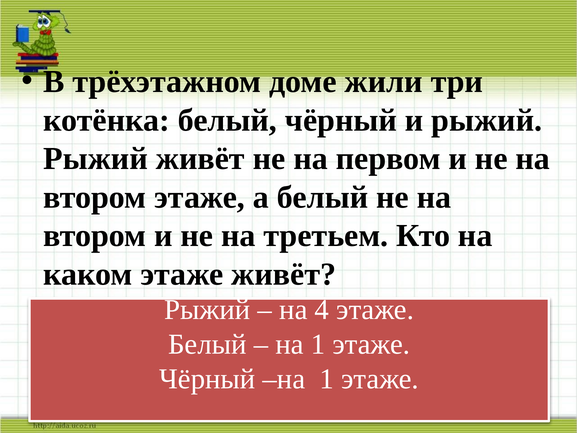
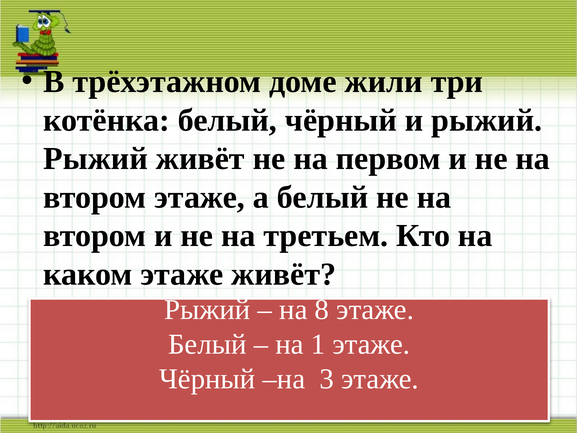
4: 4 -> 8
Чёрный на 1: 1 -> 3
